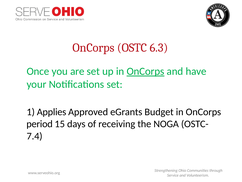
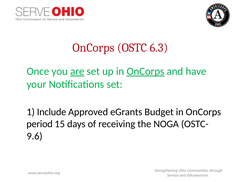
are underline: none -> present
Applies: Applies -> Include
7.4: 7.4 -> 9.6
